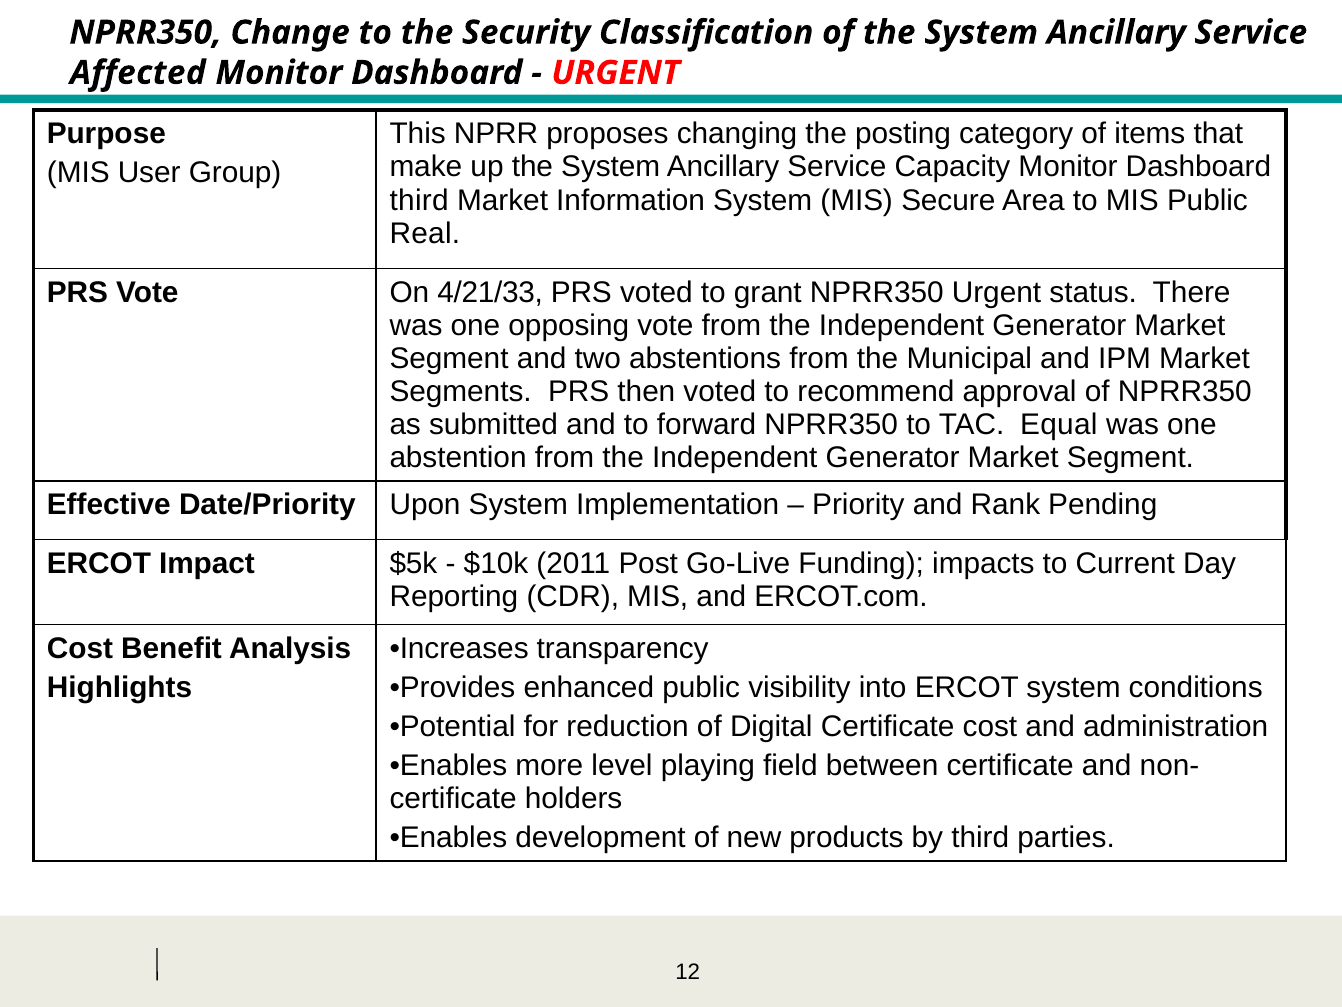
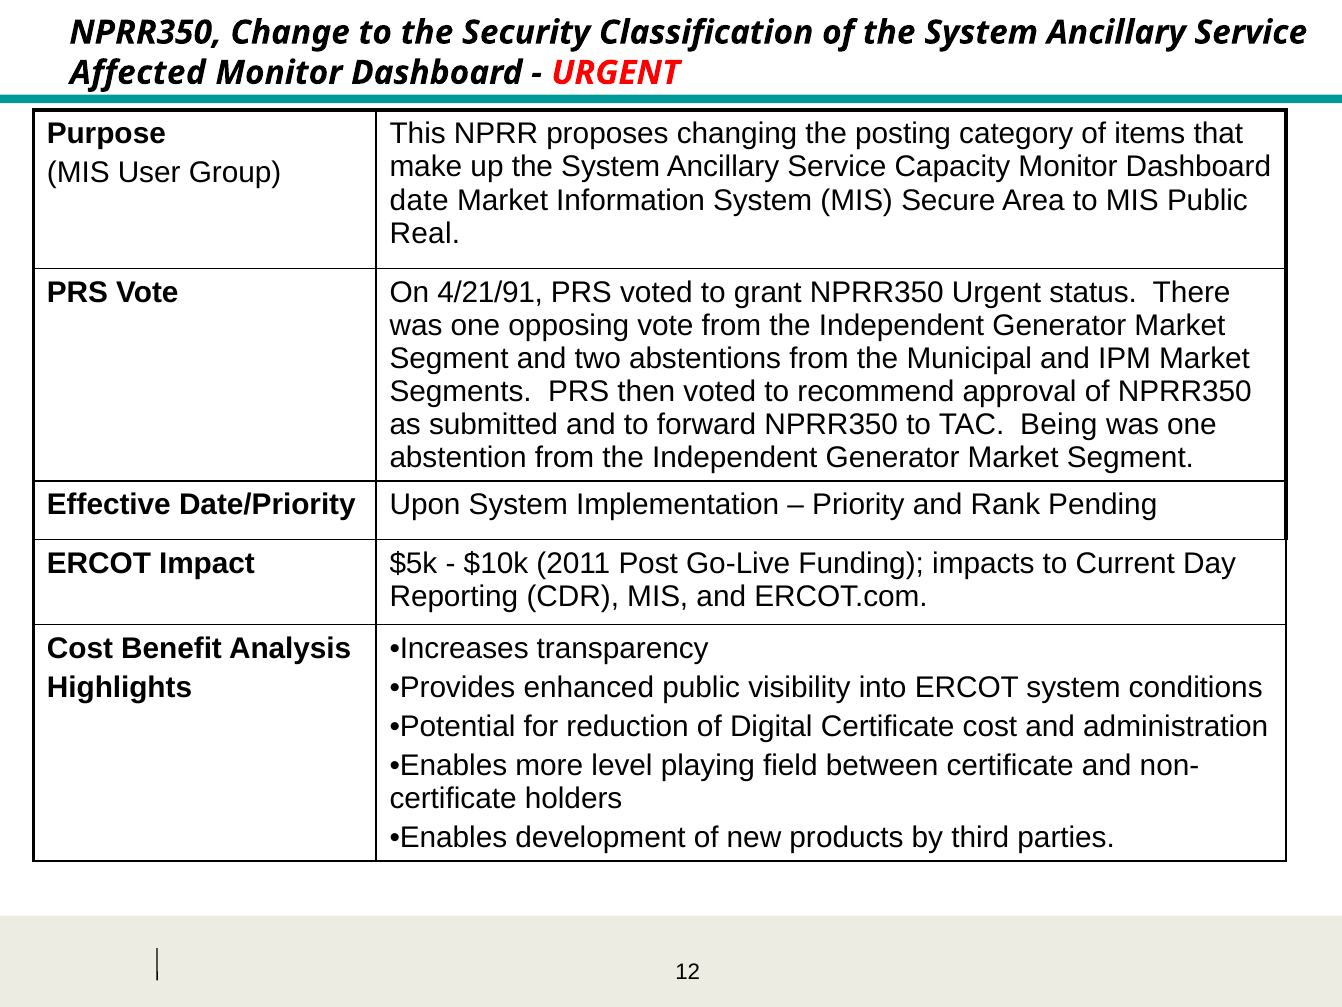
third at (419, 200): third -> date
4/21/33: 4/21/33 -> 4/21/91
Equal: Equal -> Being
